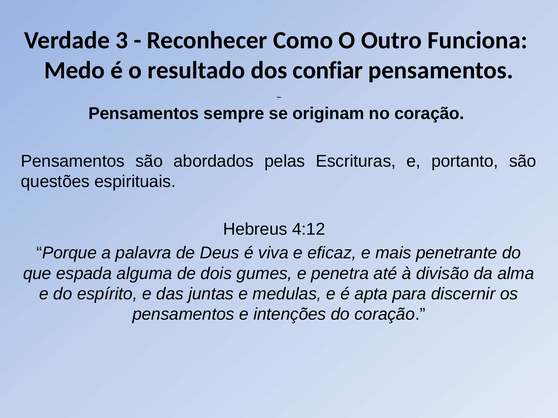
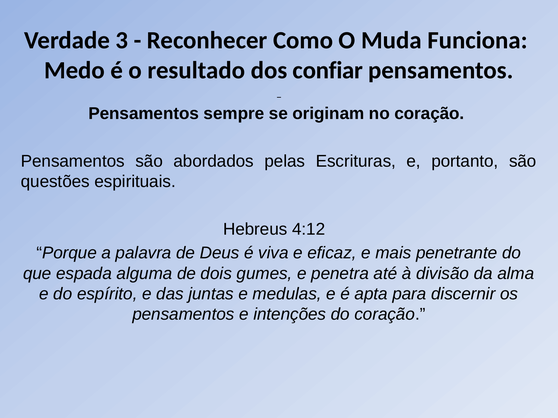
Outro: Outro -> Muda
